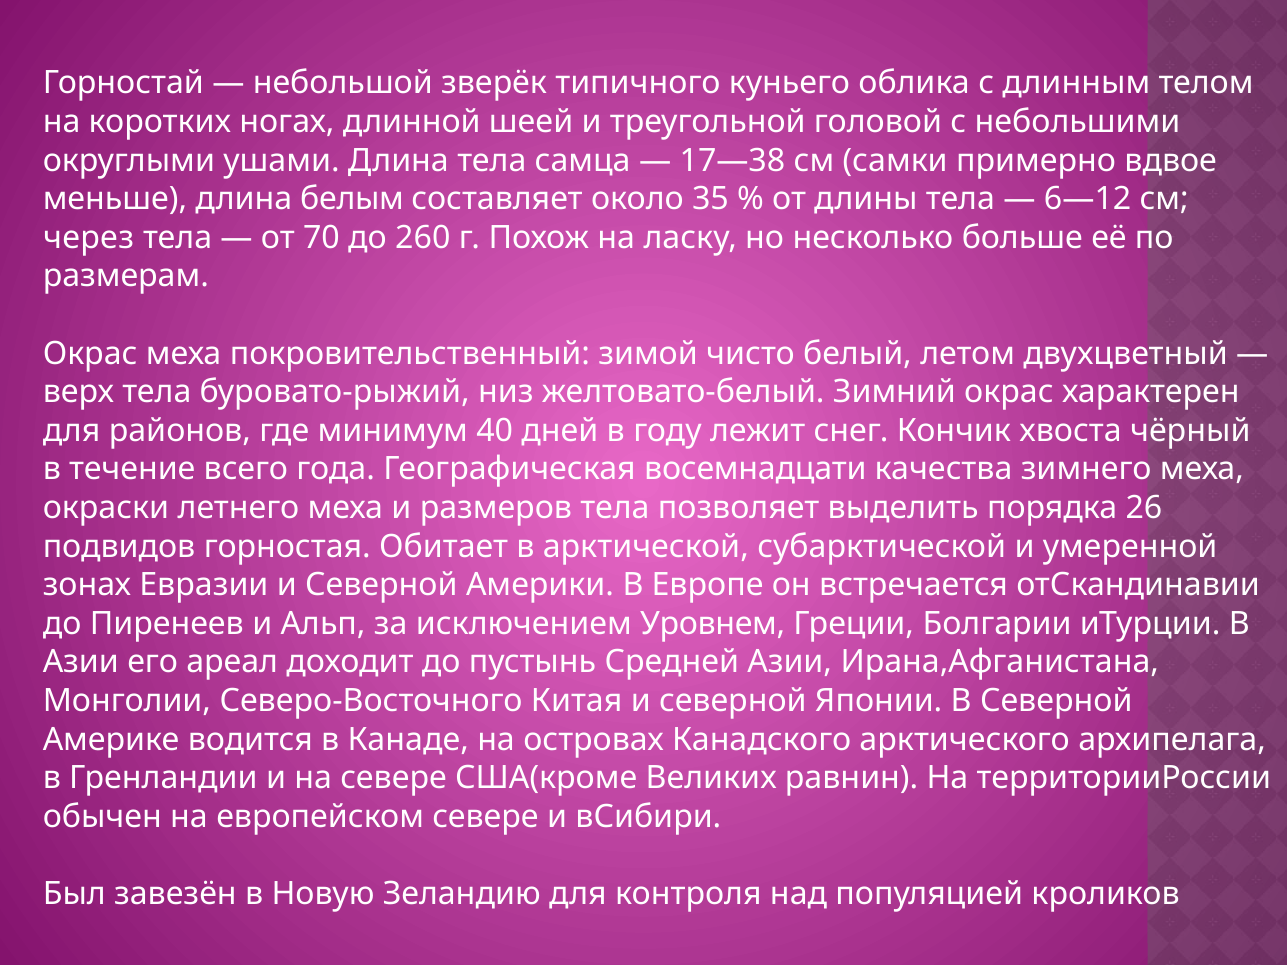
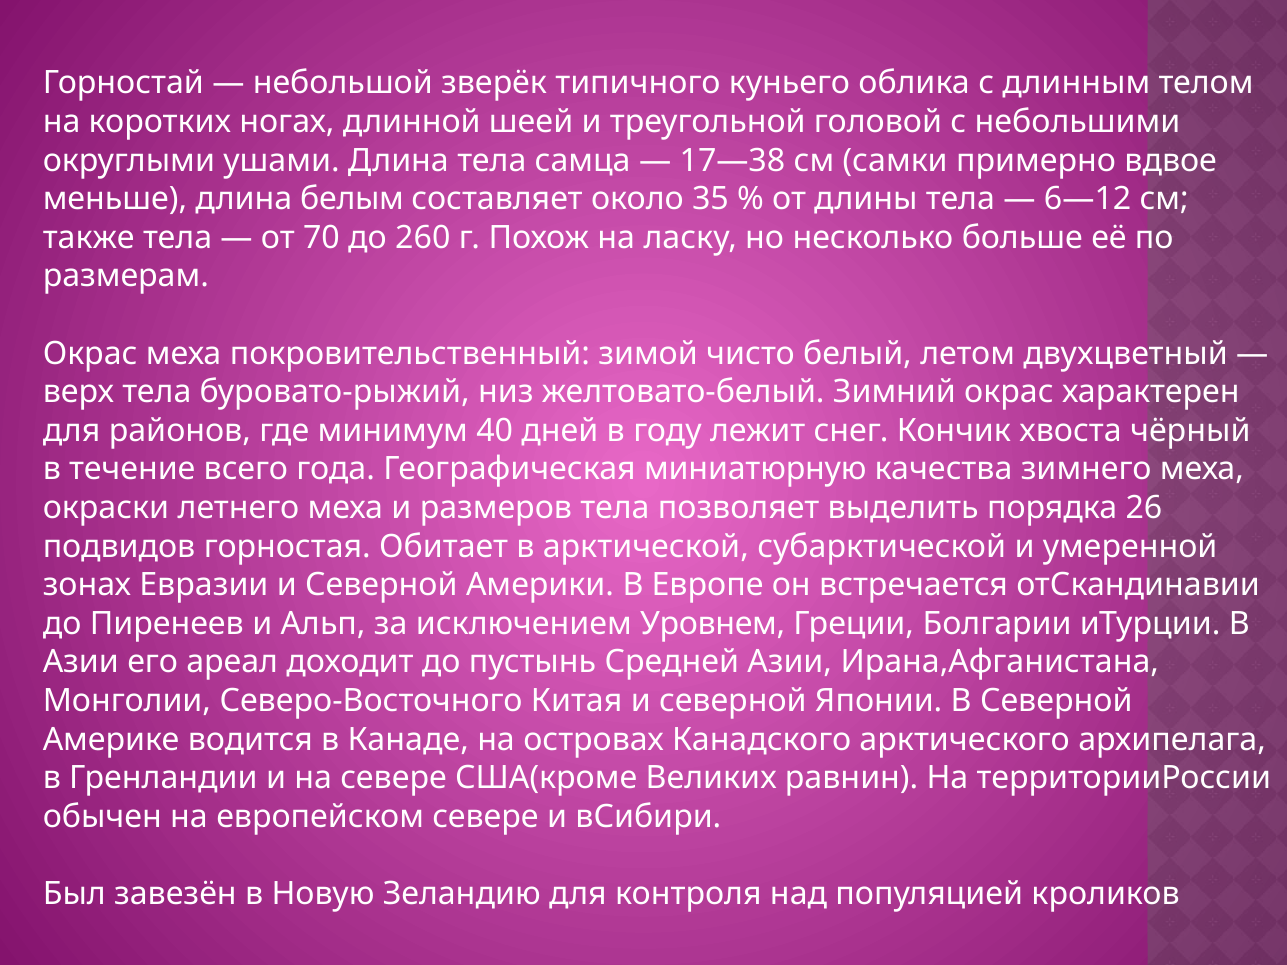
через: через -> также
восемнадцати: восемнадцати -> миниатюрную
